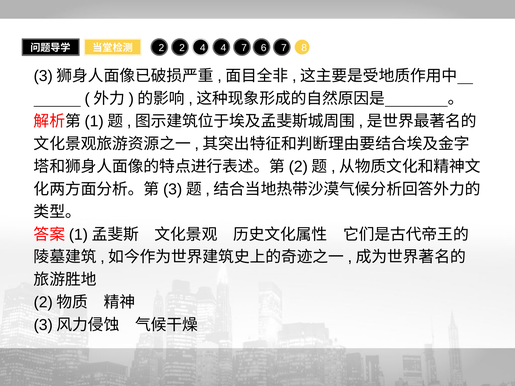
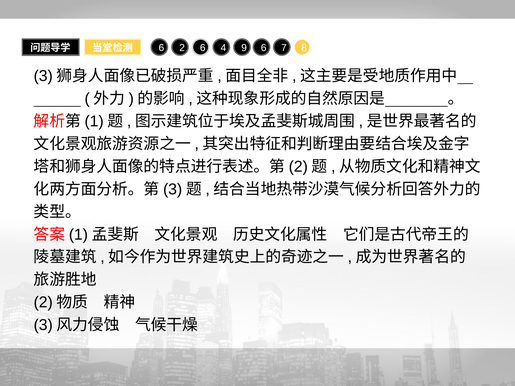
2 at (161, 48): 2 -> 6
2 4: 4 -> 6
4 7: 7 -> 9
